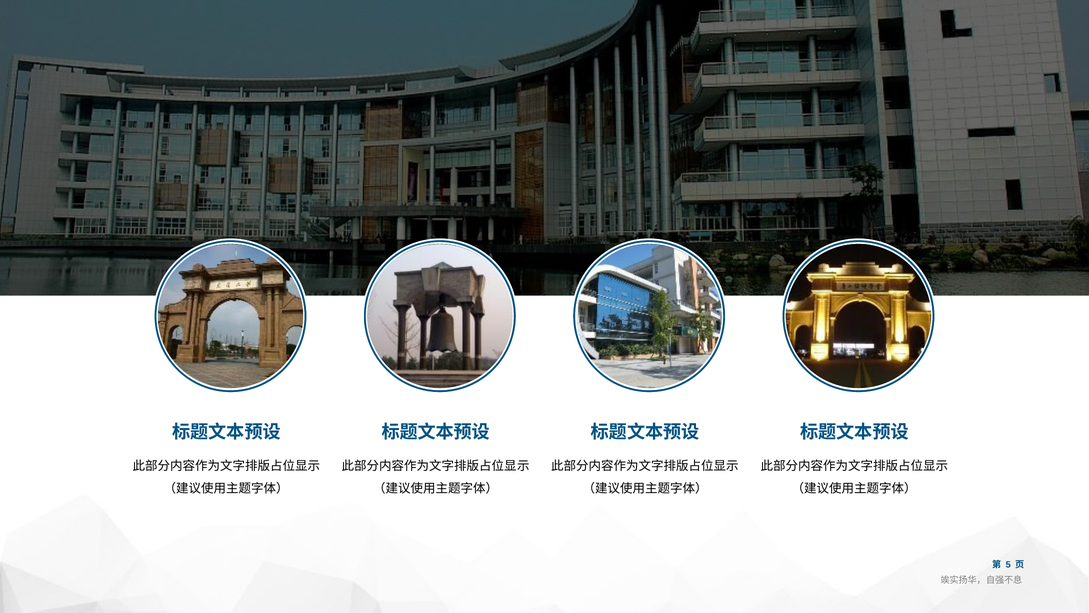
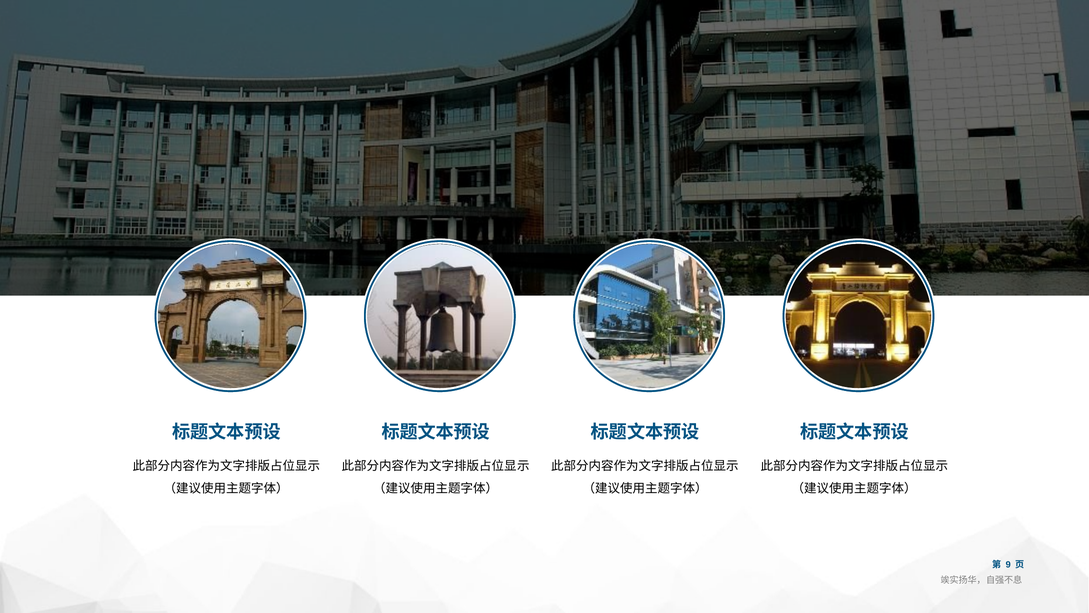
5: 5 -> 9
